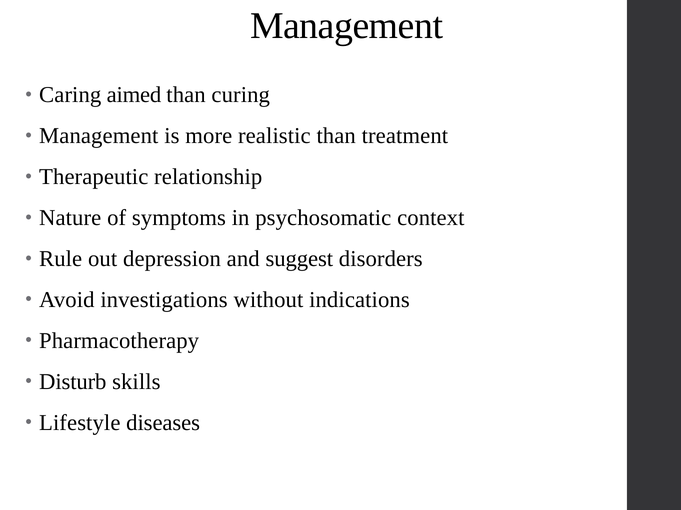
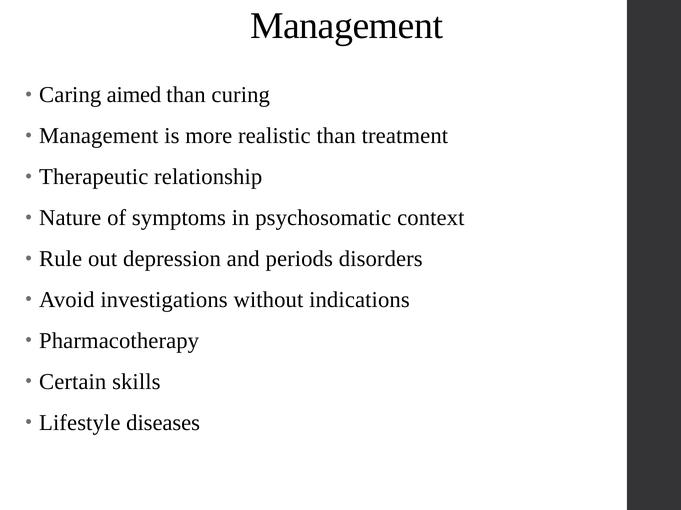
suggest: suggest -> periods
Disturb: Disturb -> Certain
